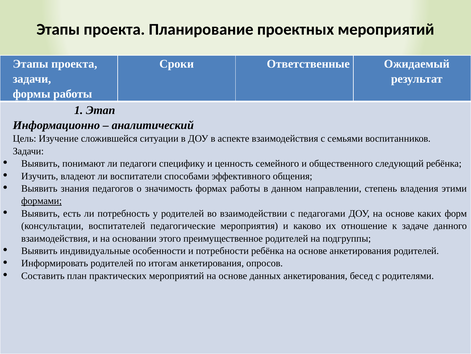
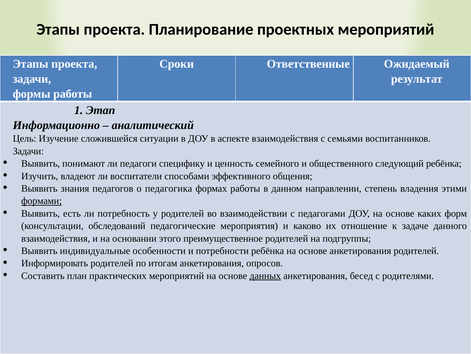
значимость: значимость -> педагогика
воспитателей: воспитателей -> обследований
данных underline: none -> present
